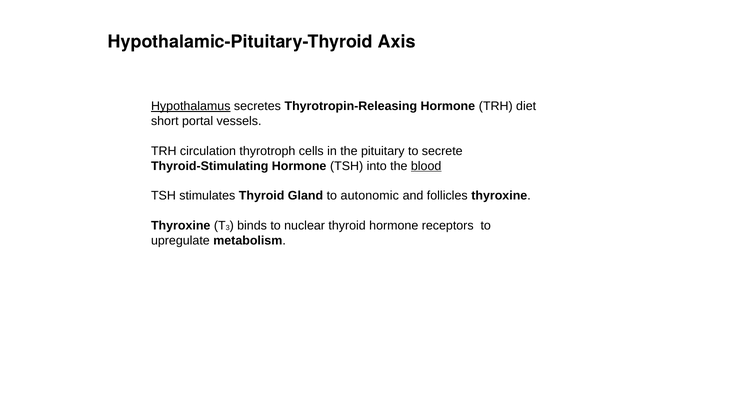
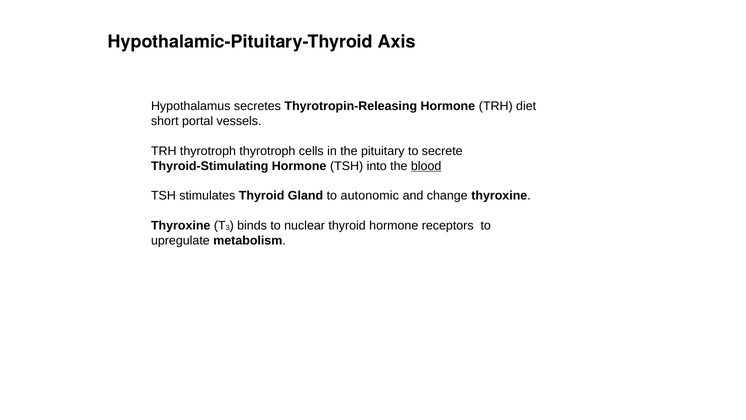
Hypothalamus underline: present -> none
TRH circulation: circulation -> thyrotroph
follicles: follicles -> change
